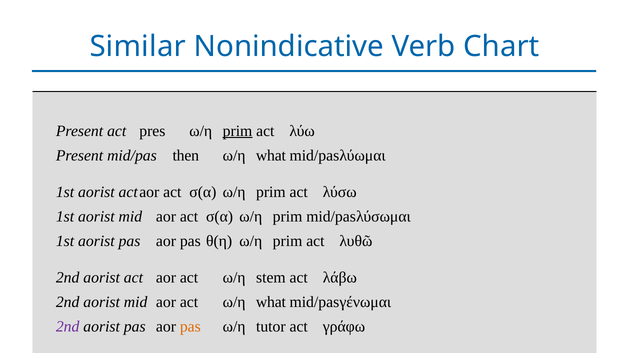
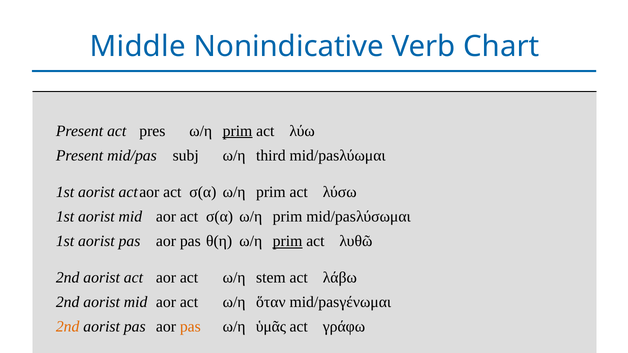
Similar: Similar -> Middle
then: then -> subj
what at (271, 156): what -> third
prim at (288, 241) underline: none -> present
act ω/η what: what -> ὅταν
2nd at (68, 327) colour: purple -> orange
tutor: tutor -> ὑμᾶς
